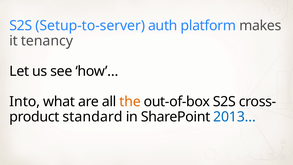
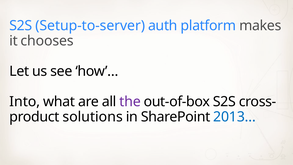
tenancy: tenancy -> chooses
the colour: orange -> purple
standard: standard -> solutions
